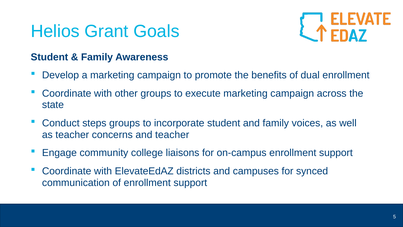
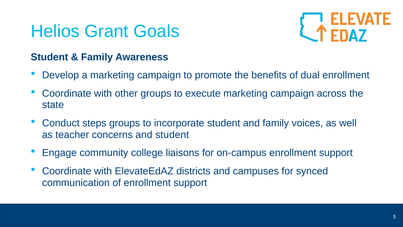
and teacher: teacher -> student
